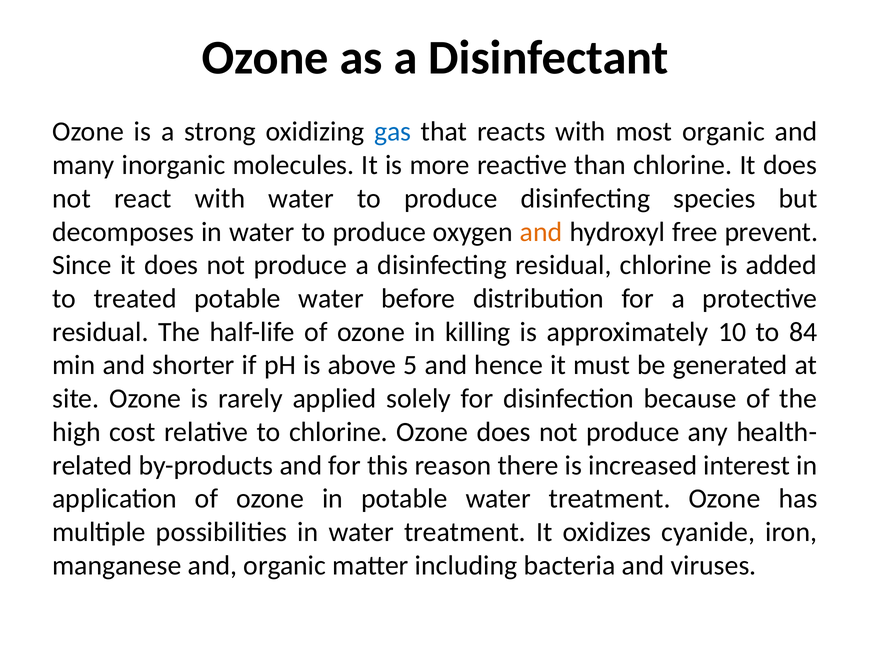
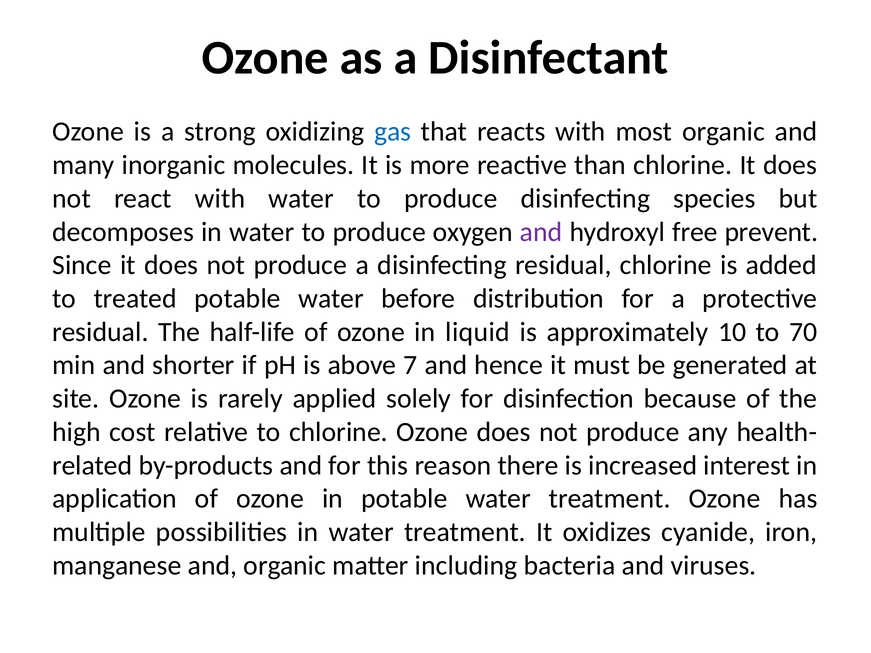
and at (541, 232) colour: orange -> purple
killing: killing -> liquid
84: 84 -> 70
5: 5 -> 7
